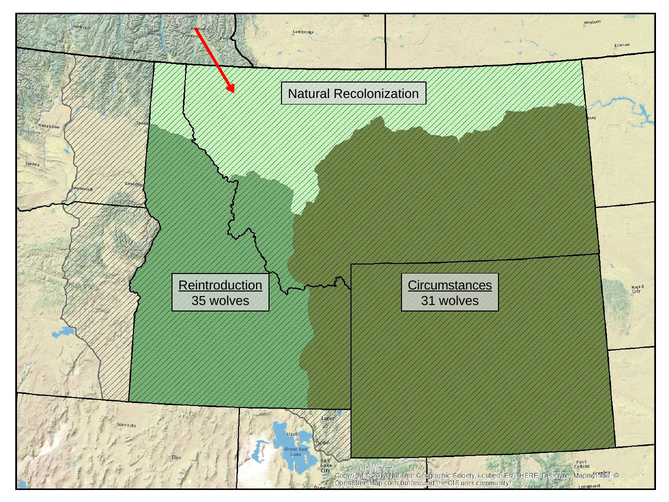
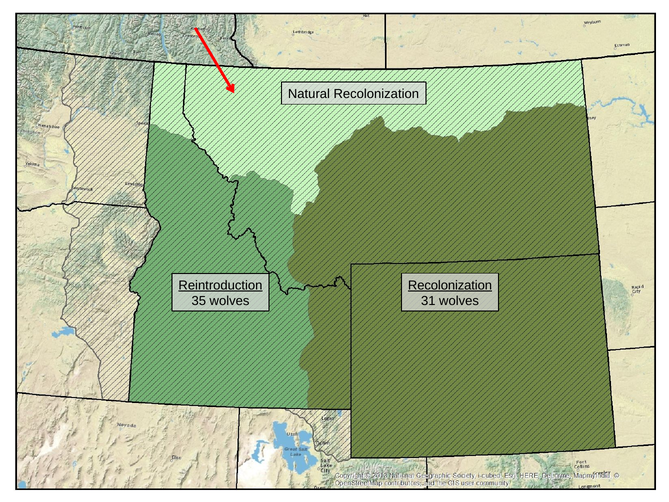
Circumstances at (450, 285): Circumstances -> Recolonization
